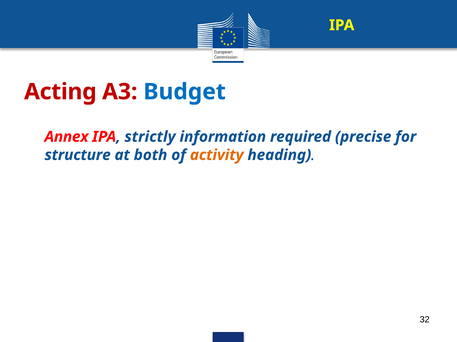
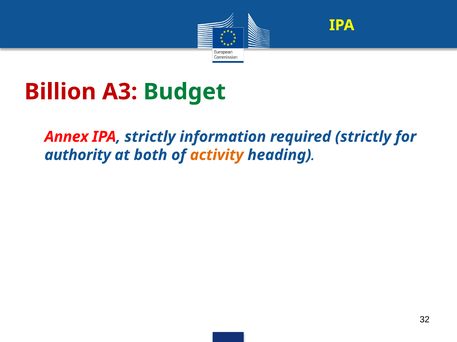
Acting: Acting -> Billion
Budget colour: blue -> green
required precise: precise -> strictly
structure: structure -> authority
